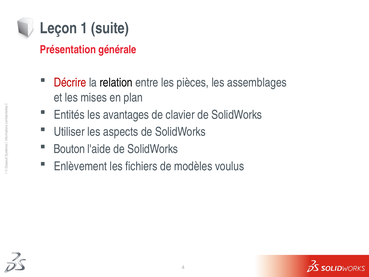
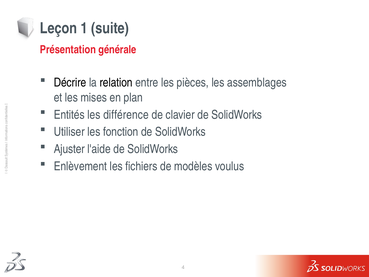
Décrire colour: red -> black
avantages: avantages -> différence
aspects: aspects -> fonction
Bouton: Bouton -> Ajuster
